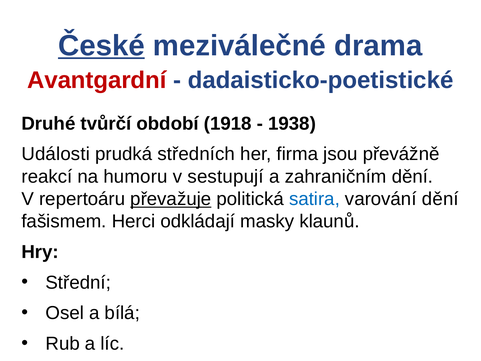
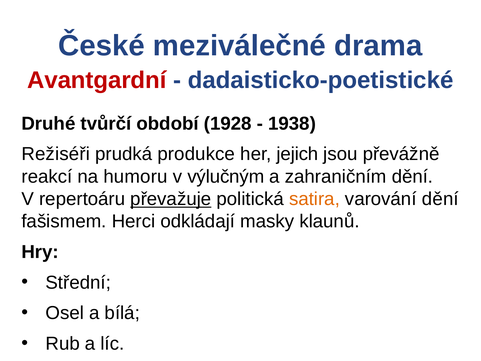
České underline: present -> none
1918: 1918 -> 1928
Události: Události -> Režiséři
středních: středních -> produkce
firma: firma -> jejich
sestupují: sestupují -> výlučným
satira colour: blue -> orange
